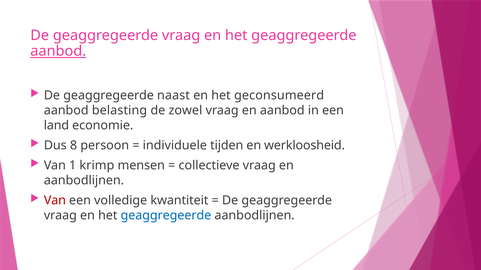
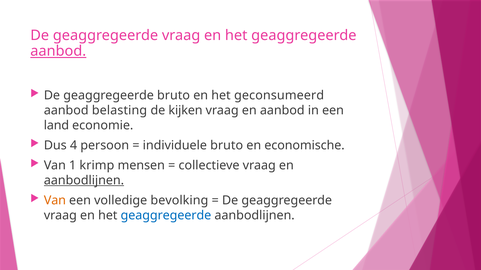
geaggregeerde naast: naast -> bruto
zowel: zowel -> kijken
8: 8 -> 4
individuele tijden: tijden -> bruto
werkloosheid: werkloosheid -> economische
aanbodlijnen at (84, 181) underline: none -> present
Van at (55, 201) colour: red -> orange
kwantiteit: kwantiteit -> bevolking
